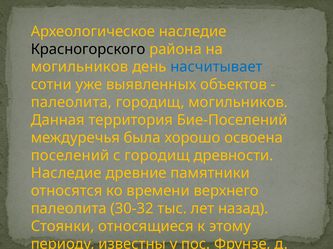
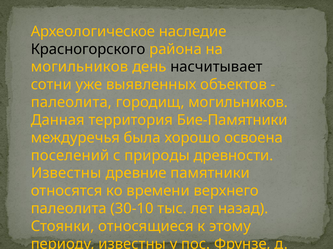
насчитывает colour: blue -> black
Бие-Поселений: Бие-Поселений -> Бие-Памятники
с городищ: городищ -> природы
Наследие at (66, 174): Наследие -> Известны
30-32: 30-32 -> 30-10
